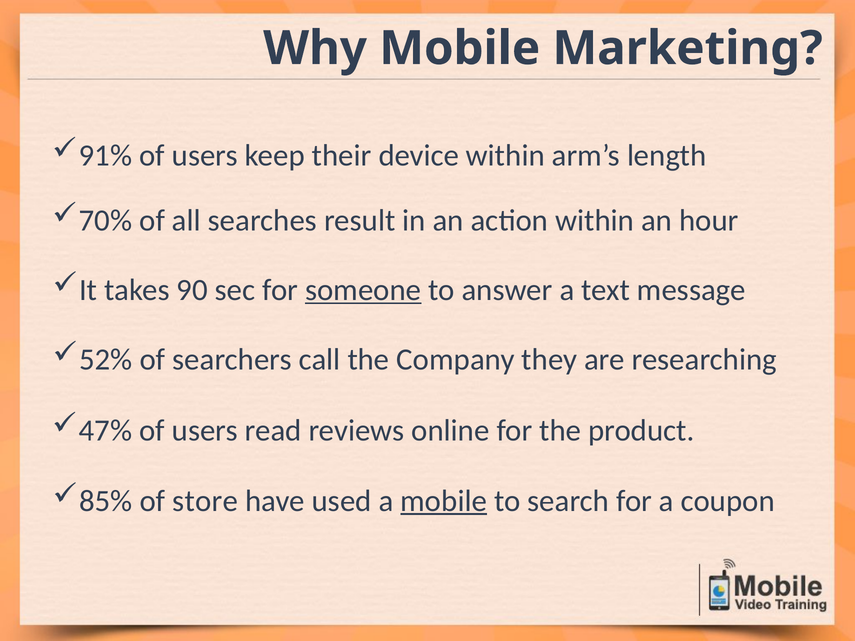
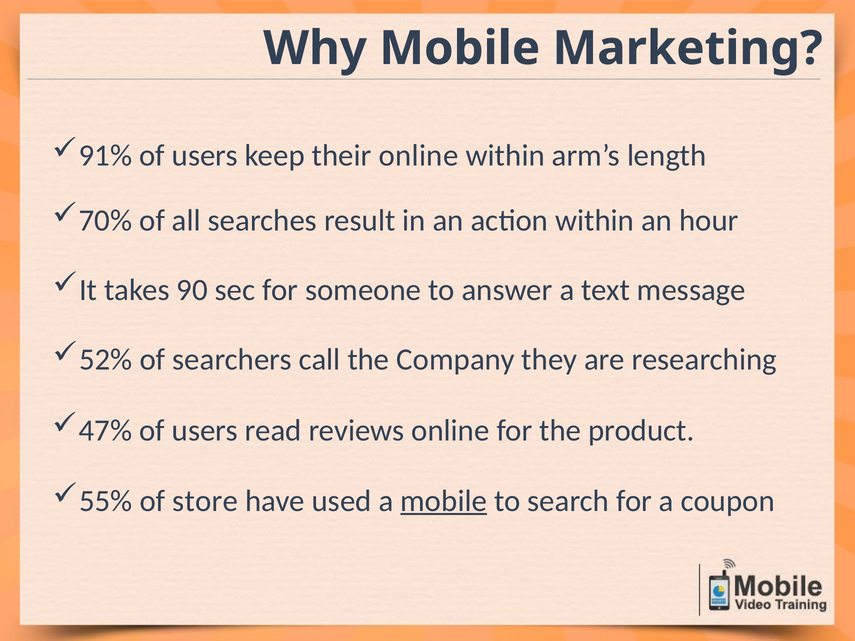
their device: device -> online
someone underline: present -> none
85%: 85% -> 55%
